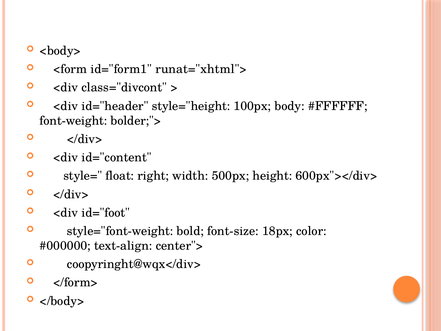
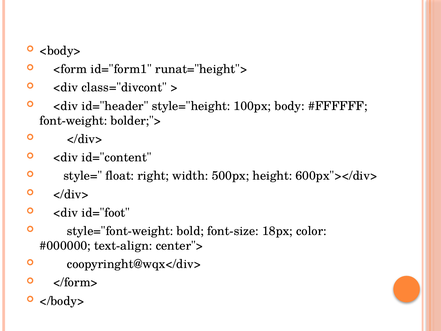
runat="xhtml">: runat="xhtml"> -> runat="height">
